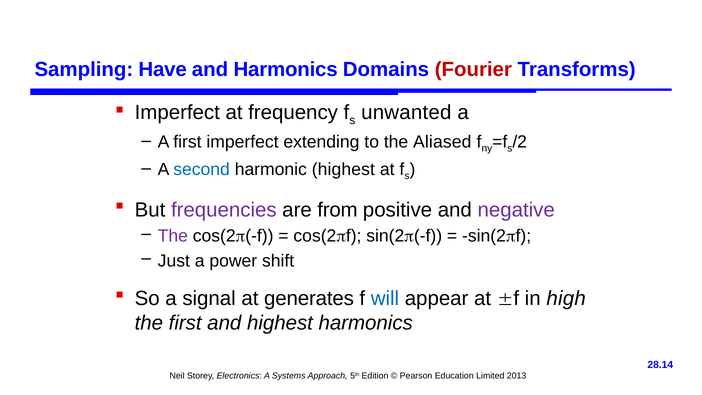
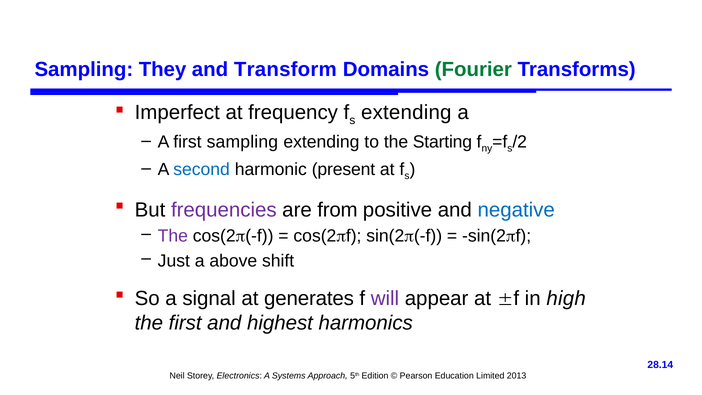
Have: Have -> They
and Harmonics: Harmonics -> Transform
Fourier colour: red -> green
unwanted at (406, 112): unwanted -> extending
first imperfect: imperfect -> sampling
Aliased: Aliased -> Starting
harmonic highest: highest -> present
negative colour: purple -> blue
power: power -> above
will colour: blue -> purple
